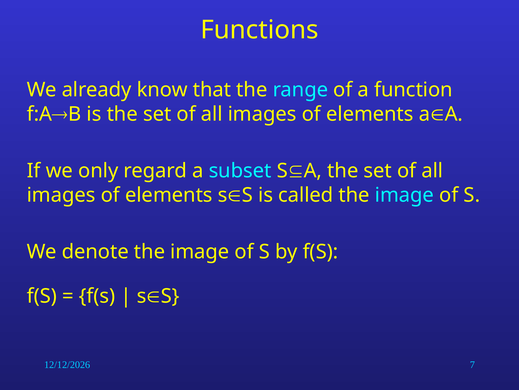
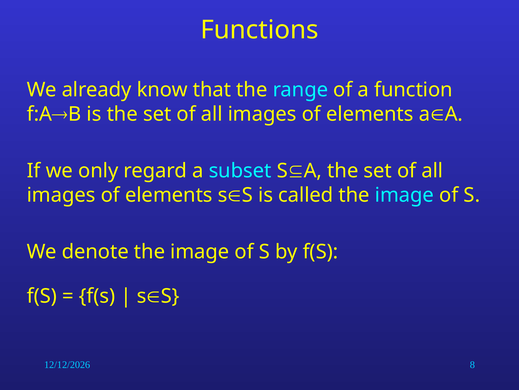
7: 7 -> 8
